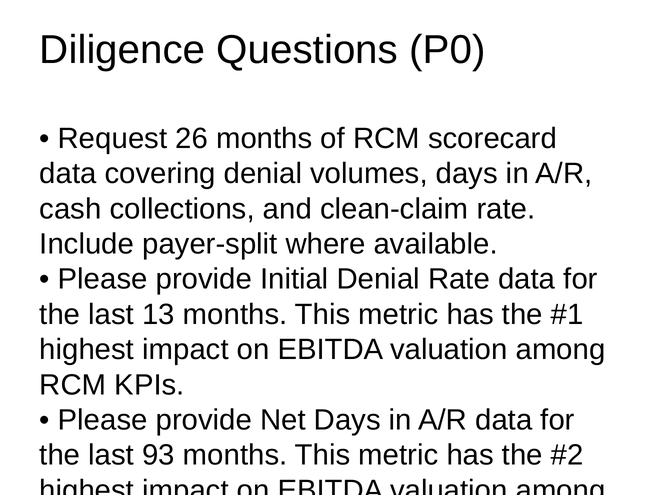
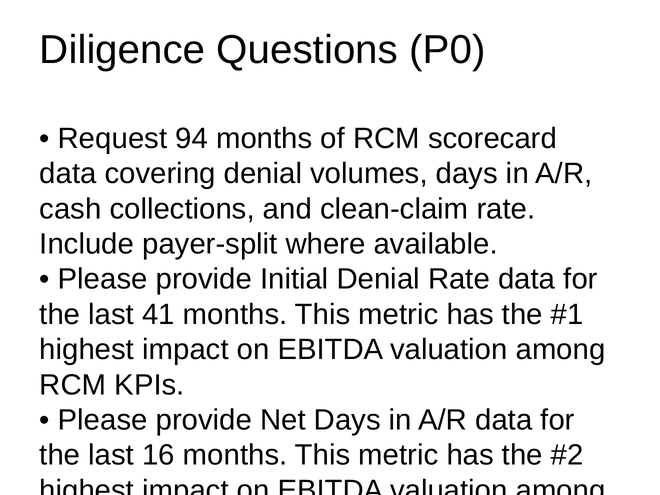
26: 26 -> 94
13: 13 -> 41
93: 93 -> 16
